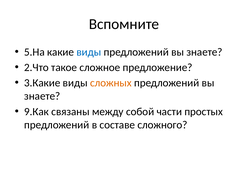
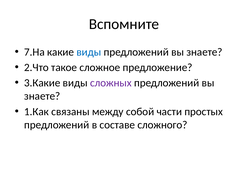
5.На: 5.На -> 7.На
сложных colour: orange -> purple
9.Как: 9.Как -> 1.Как
